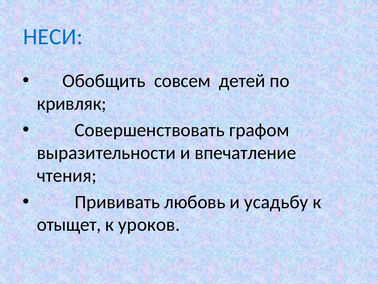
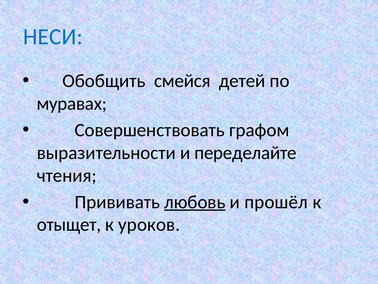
совсем: совсем -> смейся
кривляк: кривляк -> муравах
впечатление: впечатление -> переделайте
любовь underline: none -> present
усадьбу: усадьбу -> прошёл
